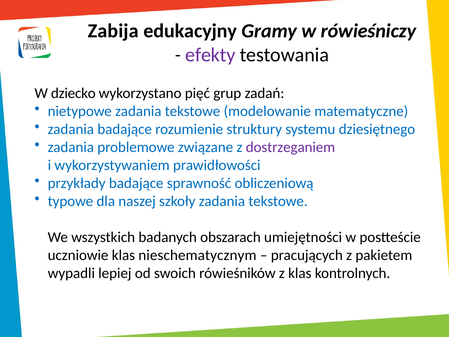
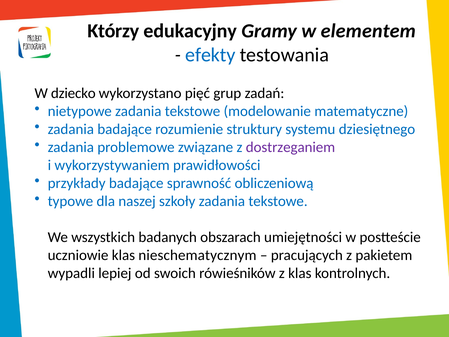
Zabija: Zabija -> Którzy
rówieśniczy: rówieśniczy -> elementem
efekty colour: purple -> blue
